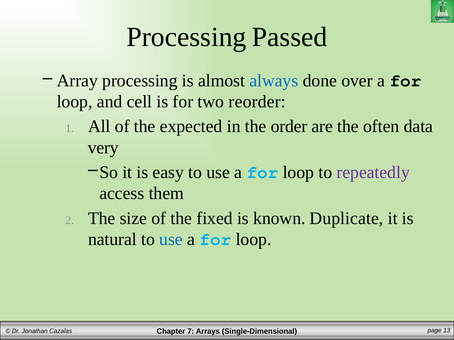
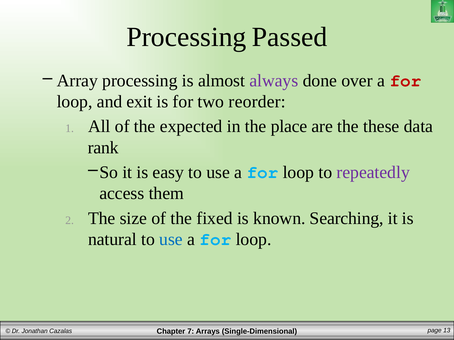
always colour: blue -> purple
for at (406, 81) colour: black -> red
cell: cell -> exit
order: order -> place
often: often -> these
very: very -> rank
Duplicate: Duplicate -> Searching
